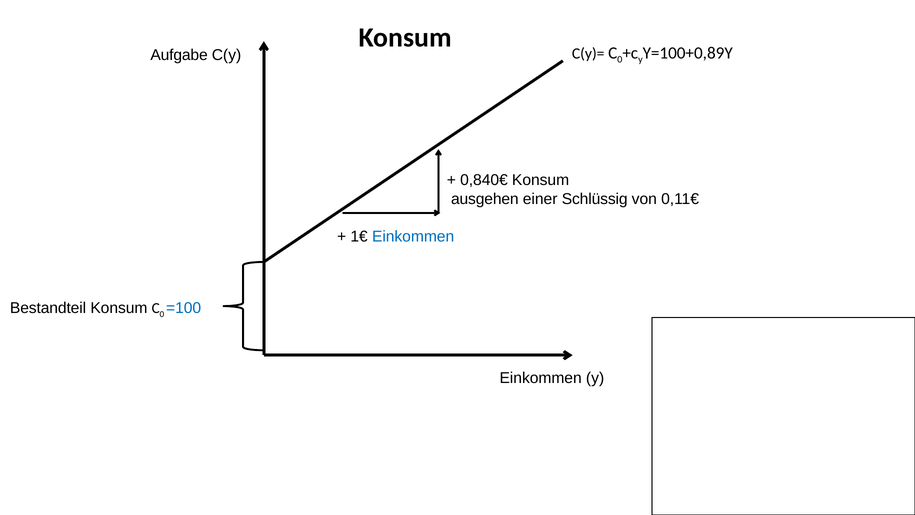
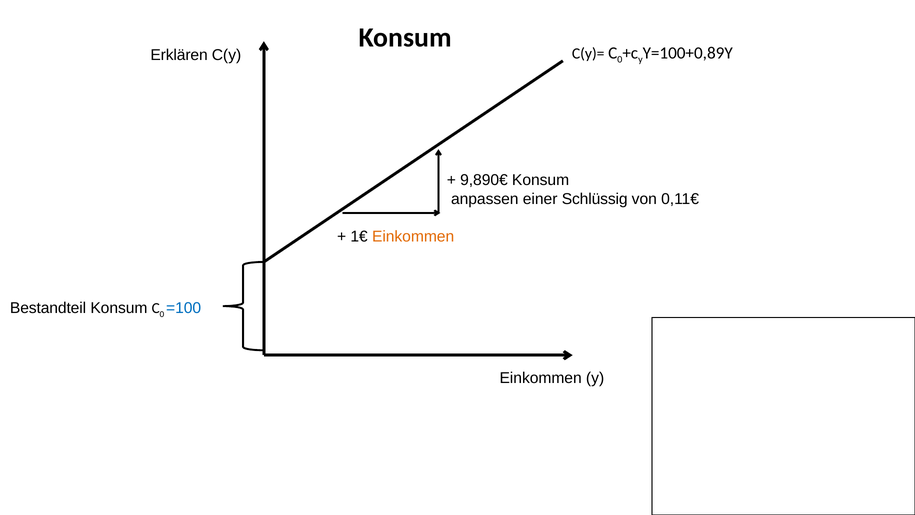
Aufgabe: Aufgabe -> Erklären
0,840€: 0,840€ -> 9,890€
ausgehen: ausgehen -> anpassen
Einkommen at (413, 236) colour: blue -> orange
